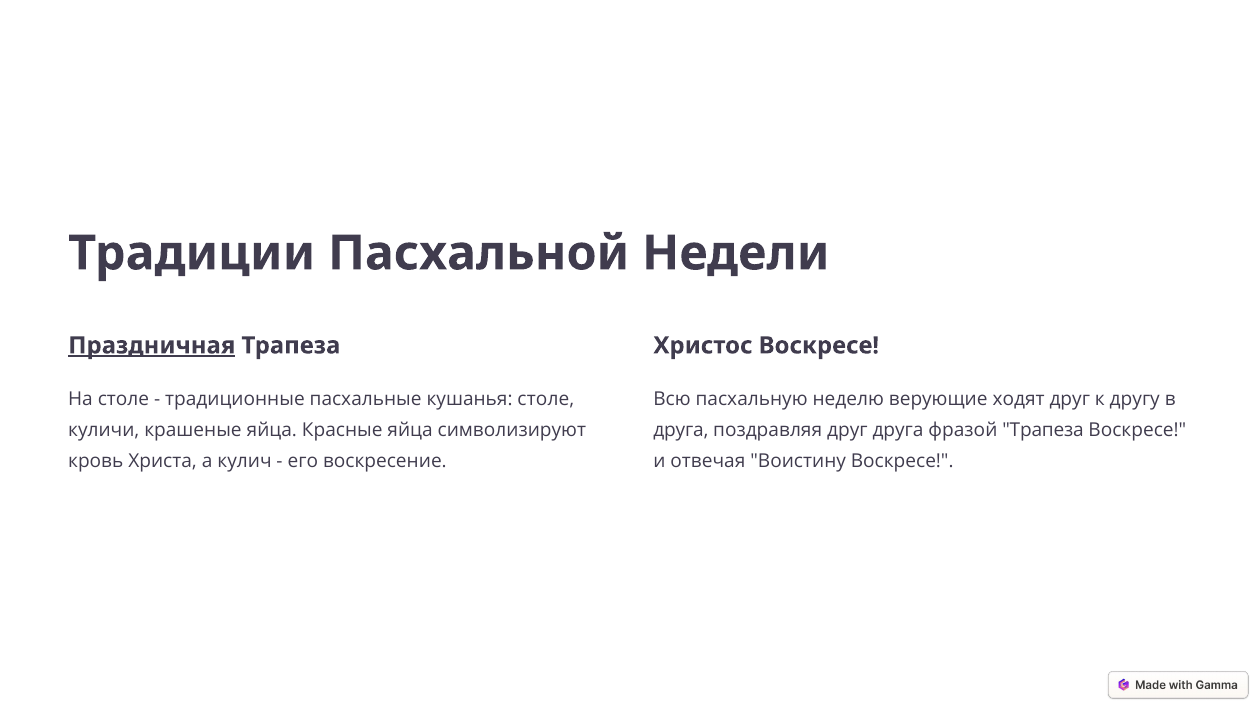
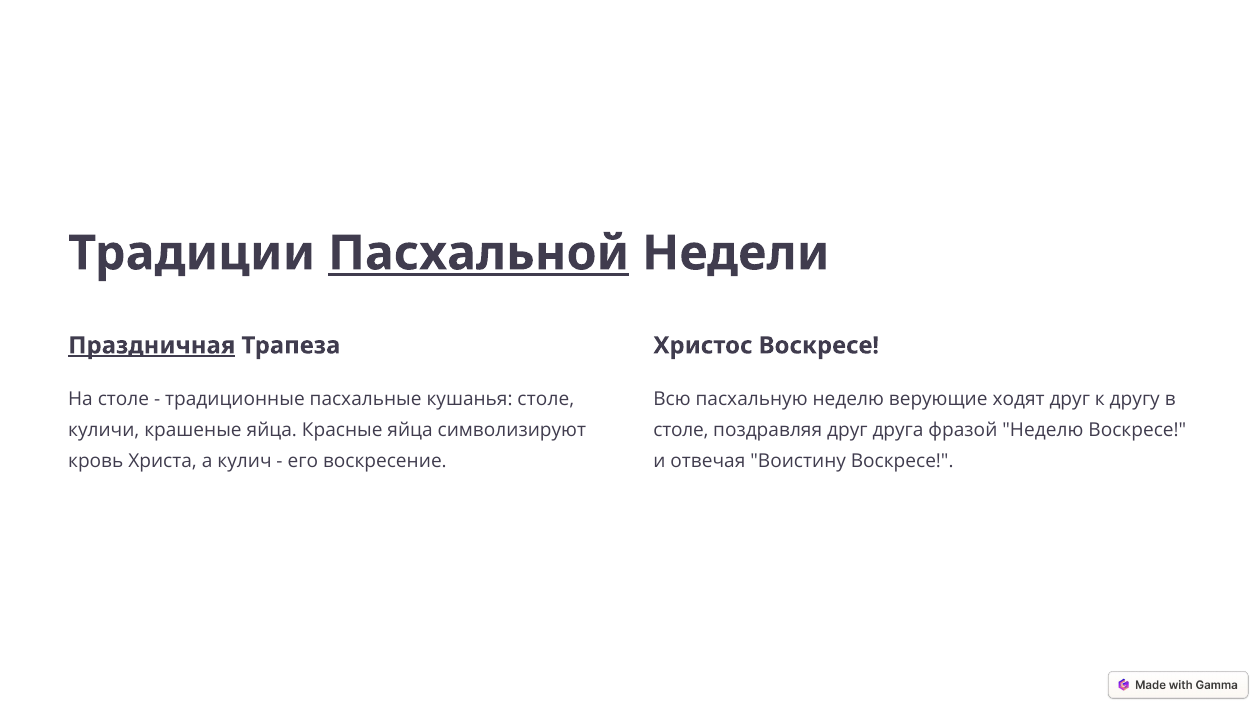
Пасхальной underline: none -> present
друга at (681, 430): друга -> столе
фразой Трапеза: Трапеза -> Неделю
